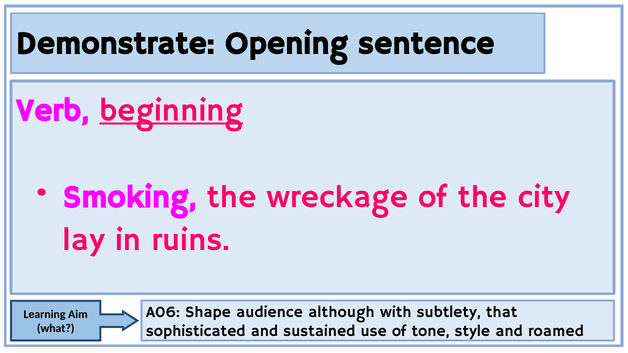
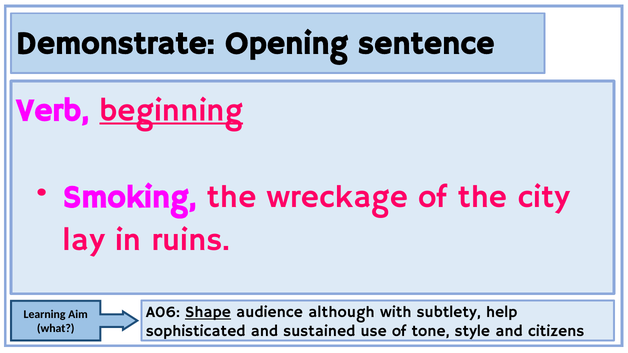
Shape underline: none -> present
that: that -> help
roamed: roamed -> citizens
